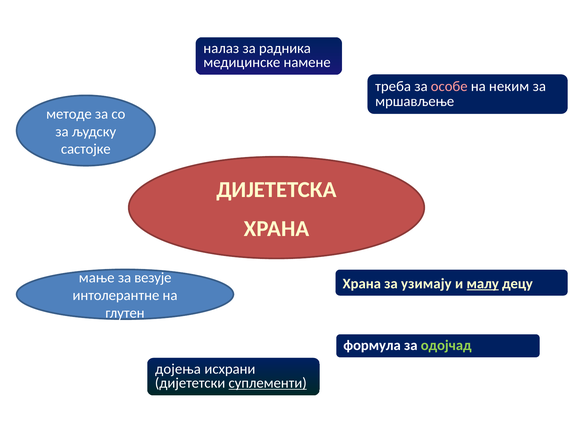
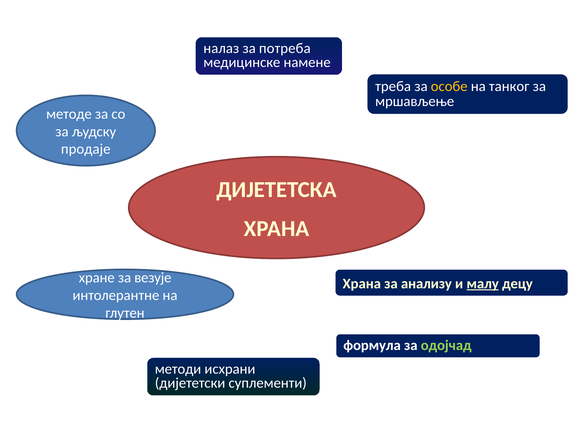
радника: радника -> потреба
особе colour: pink -> yellow
неким: неким -> танког
састојке: састојке -> продаје
мање: мање -> хране
узимају: узимају -> анализу
дојења: дојења -> методи
суплементи underline: present -> none
